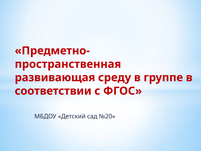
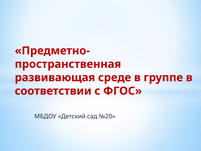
среду: среду -> среде
